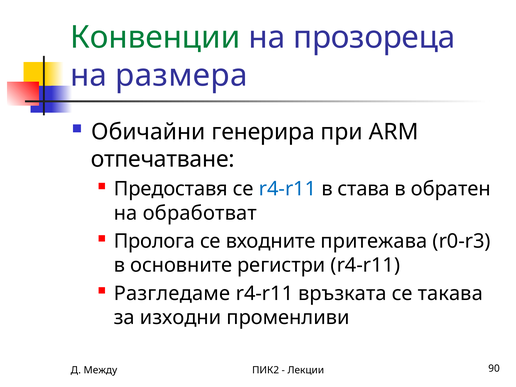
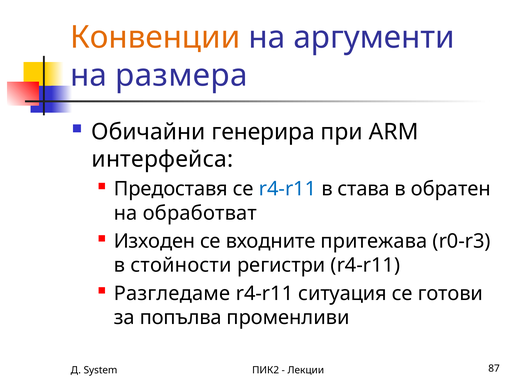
Конвенции colour: green -> orange
прозореца: прозореца -> аргументи
отпечатване: отпечатване -> интерфейса
Пролога: Пролога -> Изходен
основните: основните -> стойности
връзката: връзката -> ситуация
такава: такава -> готови
изходни: изходни -> попълва
Между: Между -> System
90: 90 -> 87
